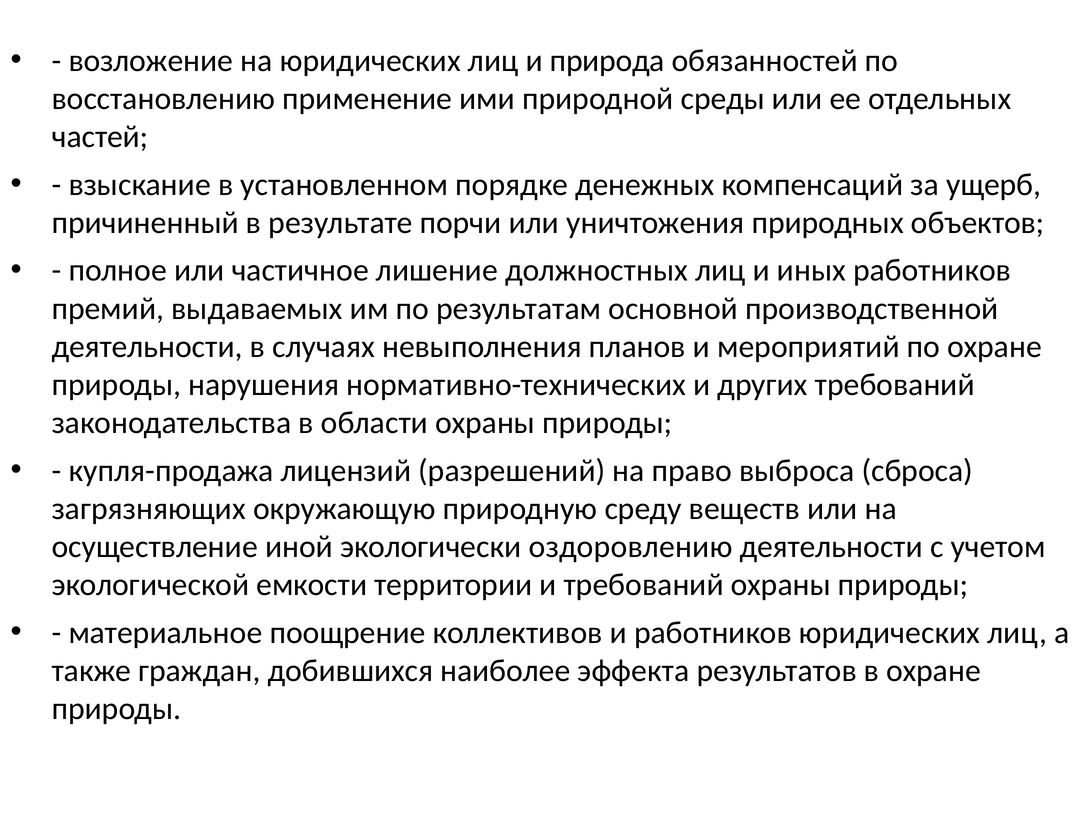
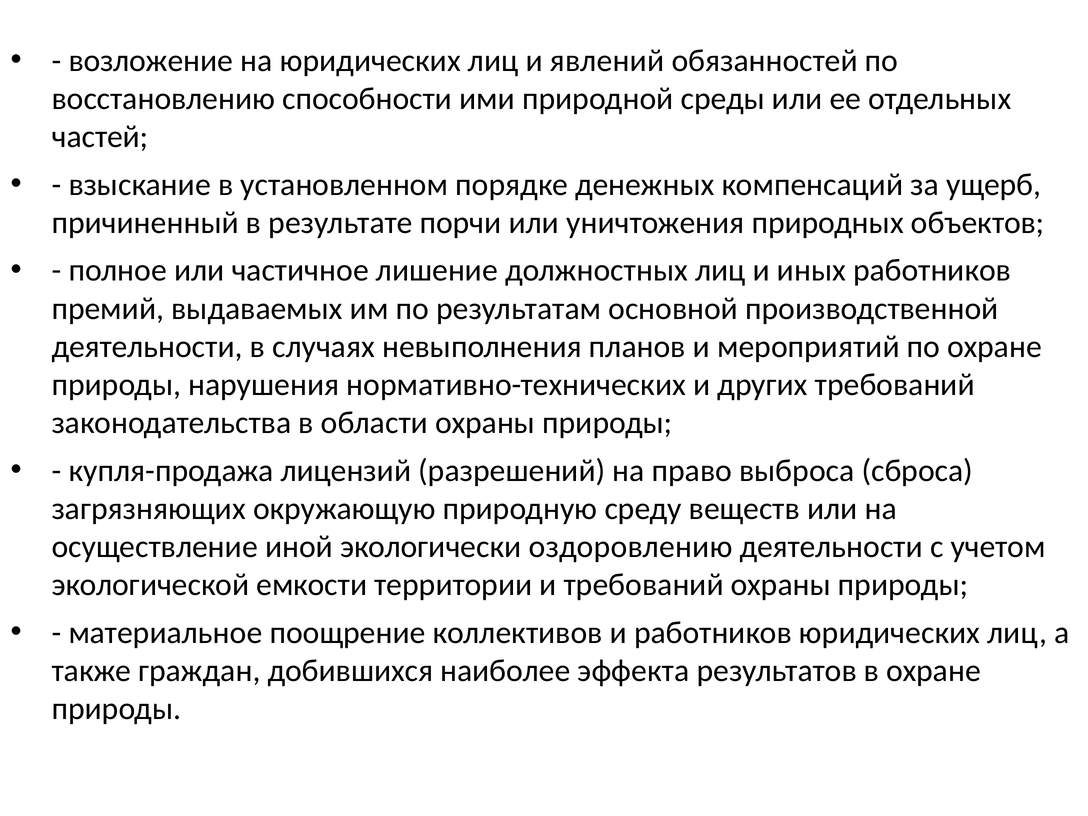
природа: природа -> явлений
применение: применение -> способности
